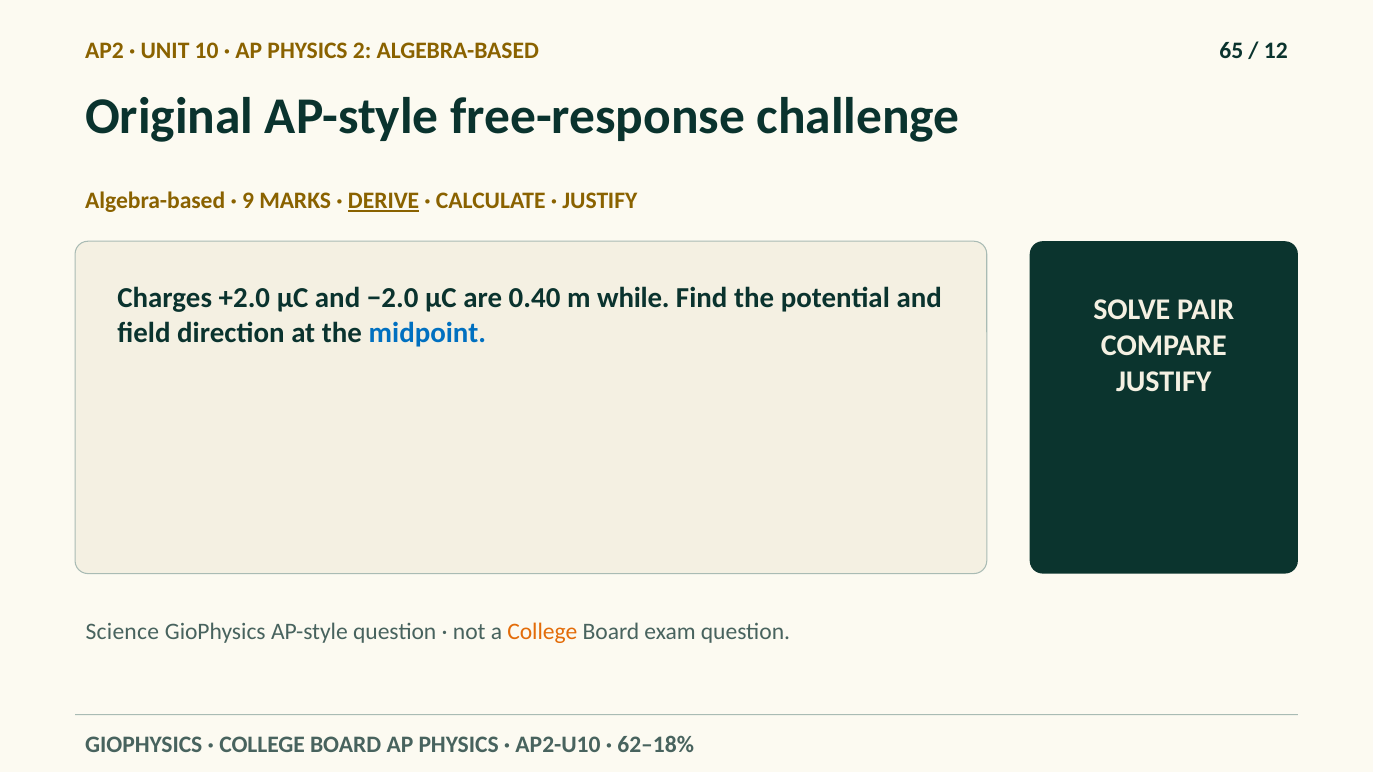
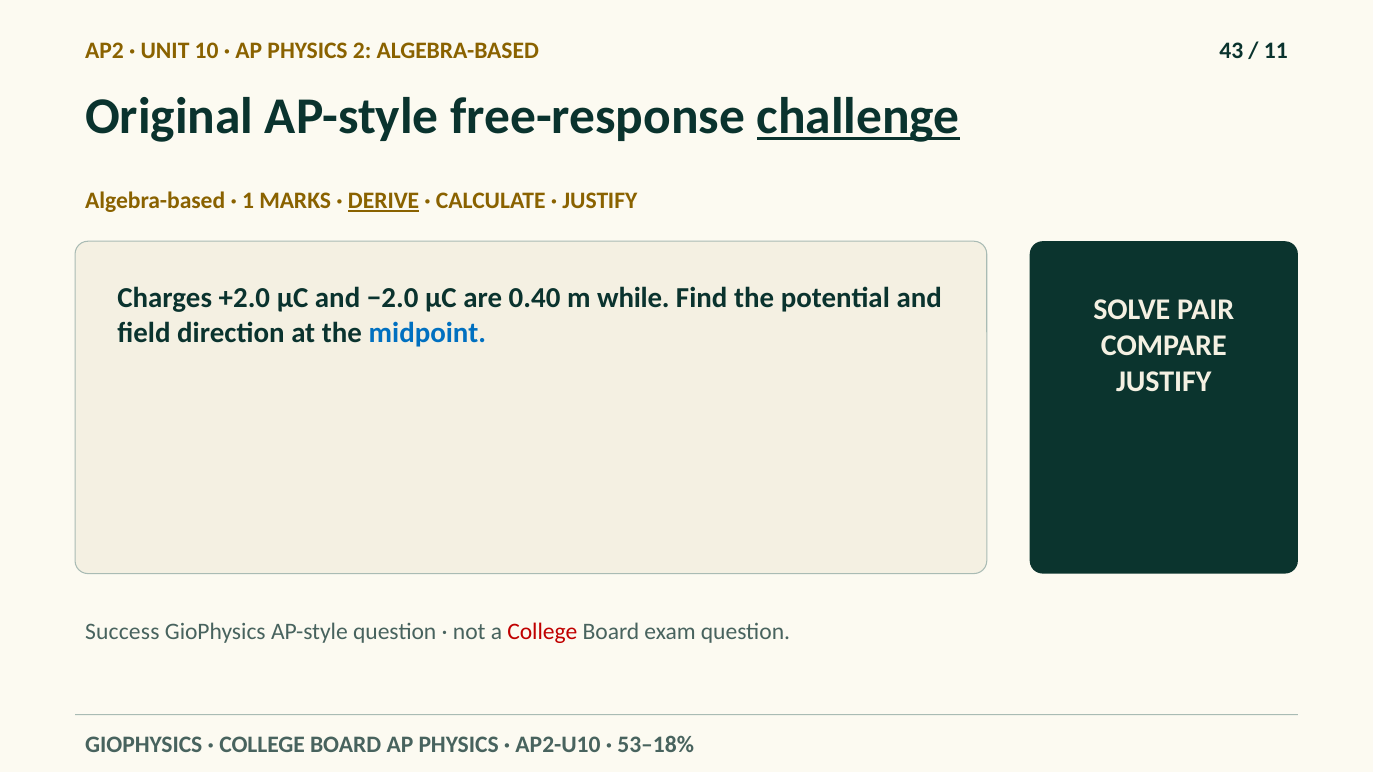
65: 65 -> 43
12: 12 -> 11
challenge underline: none -> present
9: 9 -> 1
Science: Science -> Success
College at (542, 632) colour: orange -> red
62–18%: 62–18% -> 53–18%
